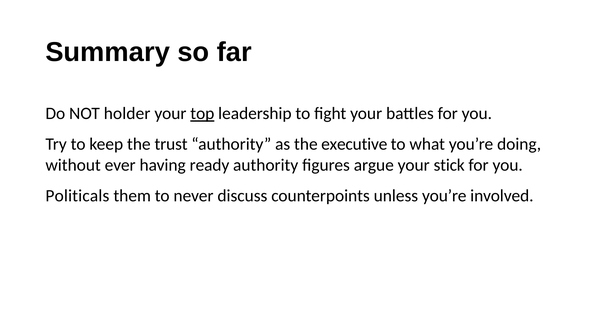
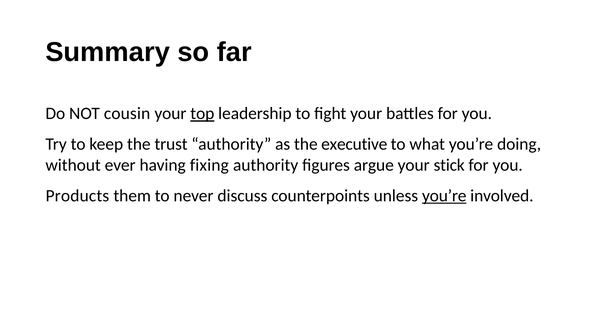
holder: holder -> cousin
ready: ready -> fixing
Politicals: Politicals -> Products
you’re at (444, 196) underline: none -> present
